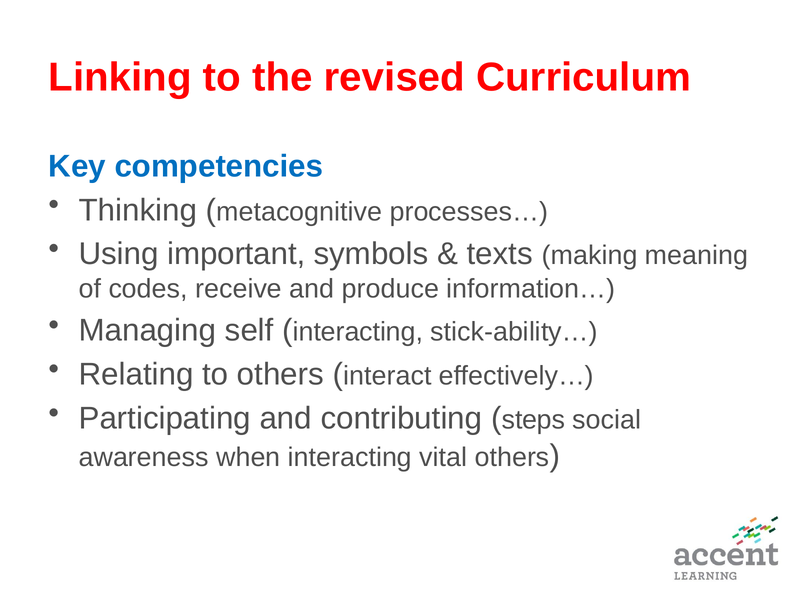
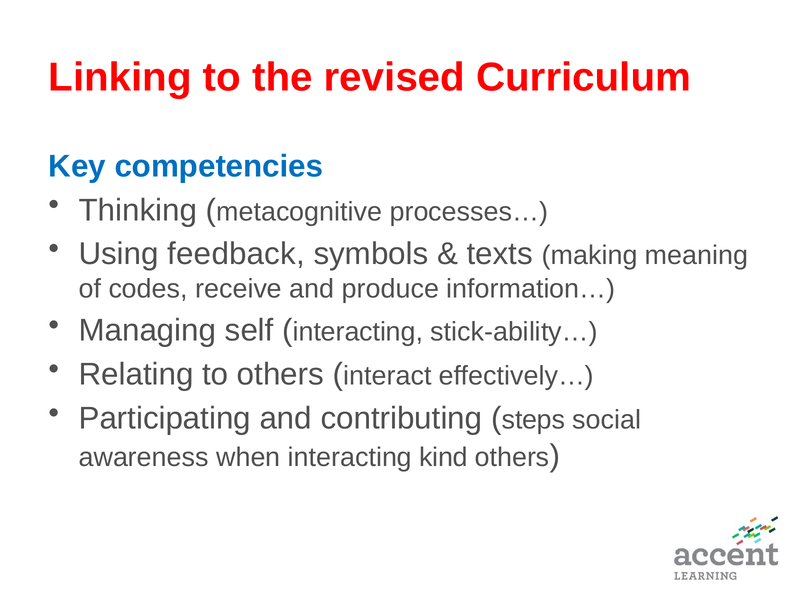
important: important -> feedback
vital: vital -> kind
